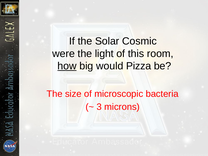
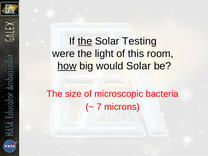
the at (85, 41) underline: none -> present
Cosmic: Cosmic -> Testing
would Pizza: Pizza -> Solar
3: 3 -> 7
